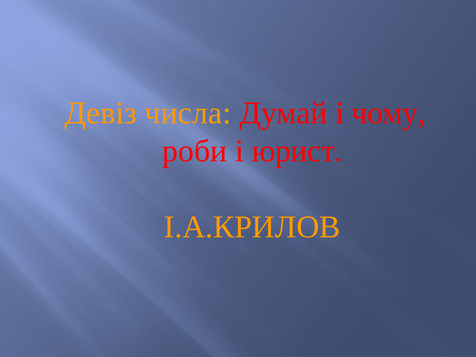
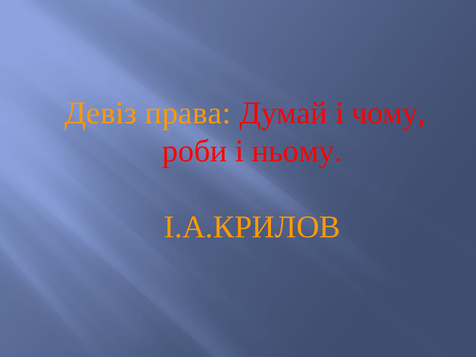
числа: числа -> права
юрист: юрист -> ньому
